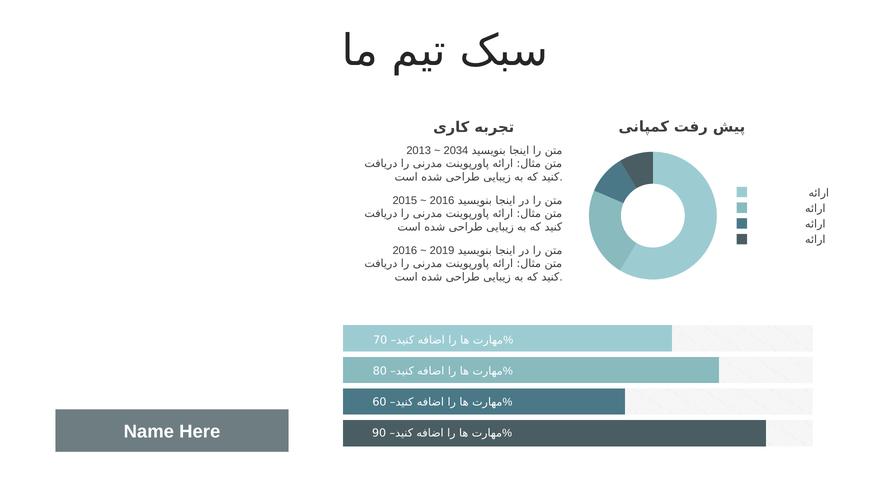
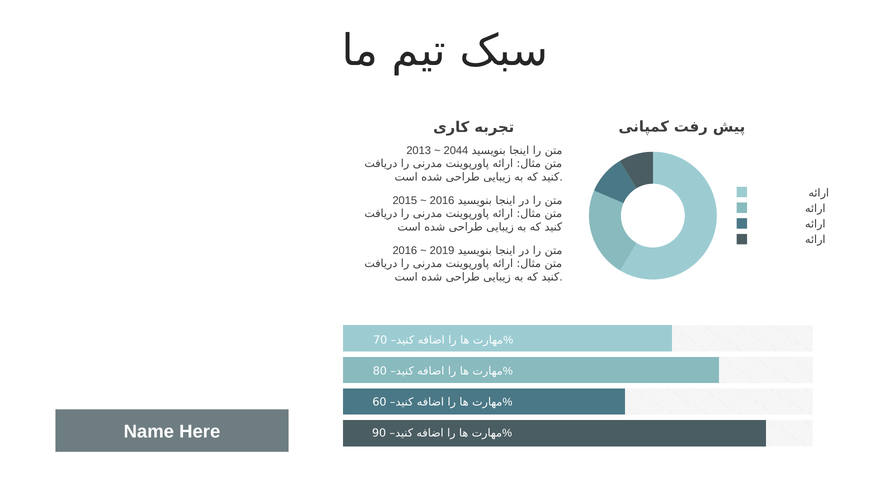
2034: 2034 -> 2044
